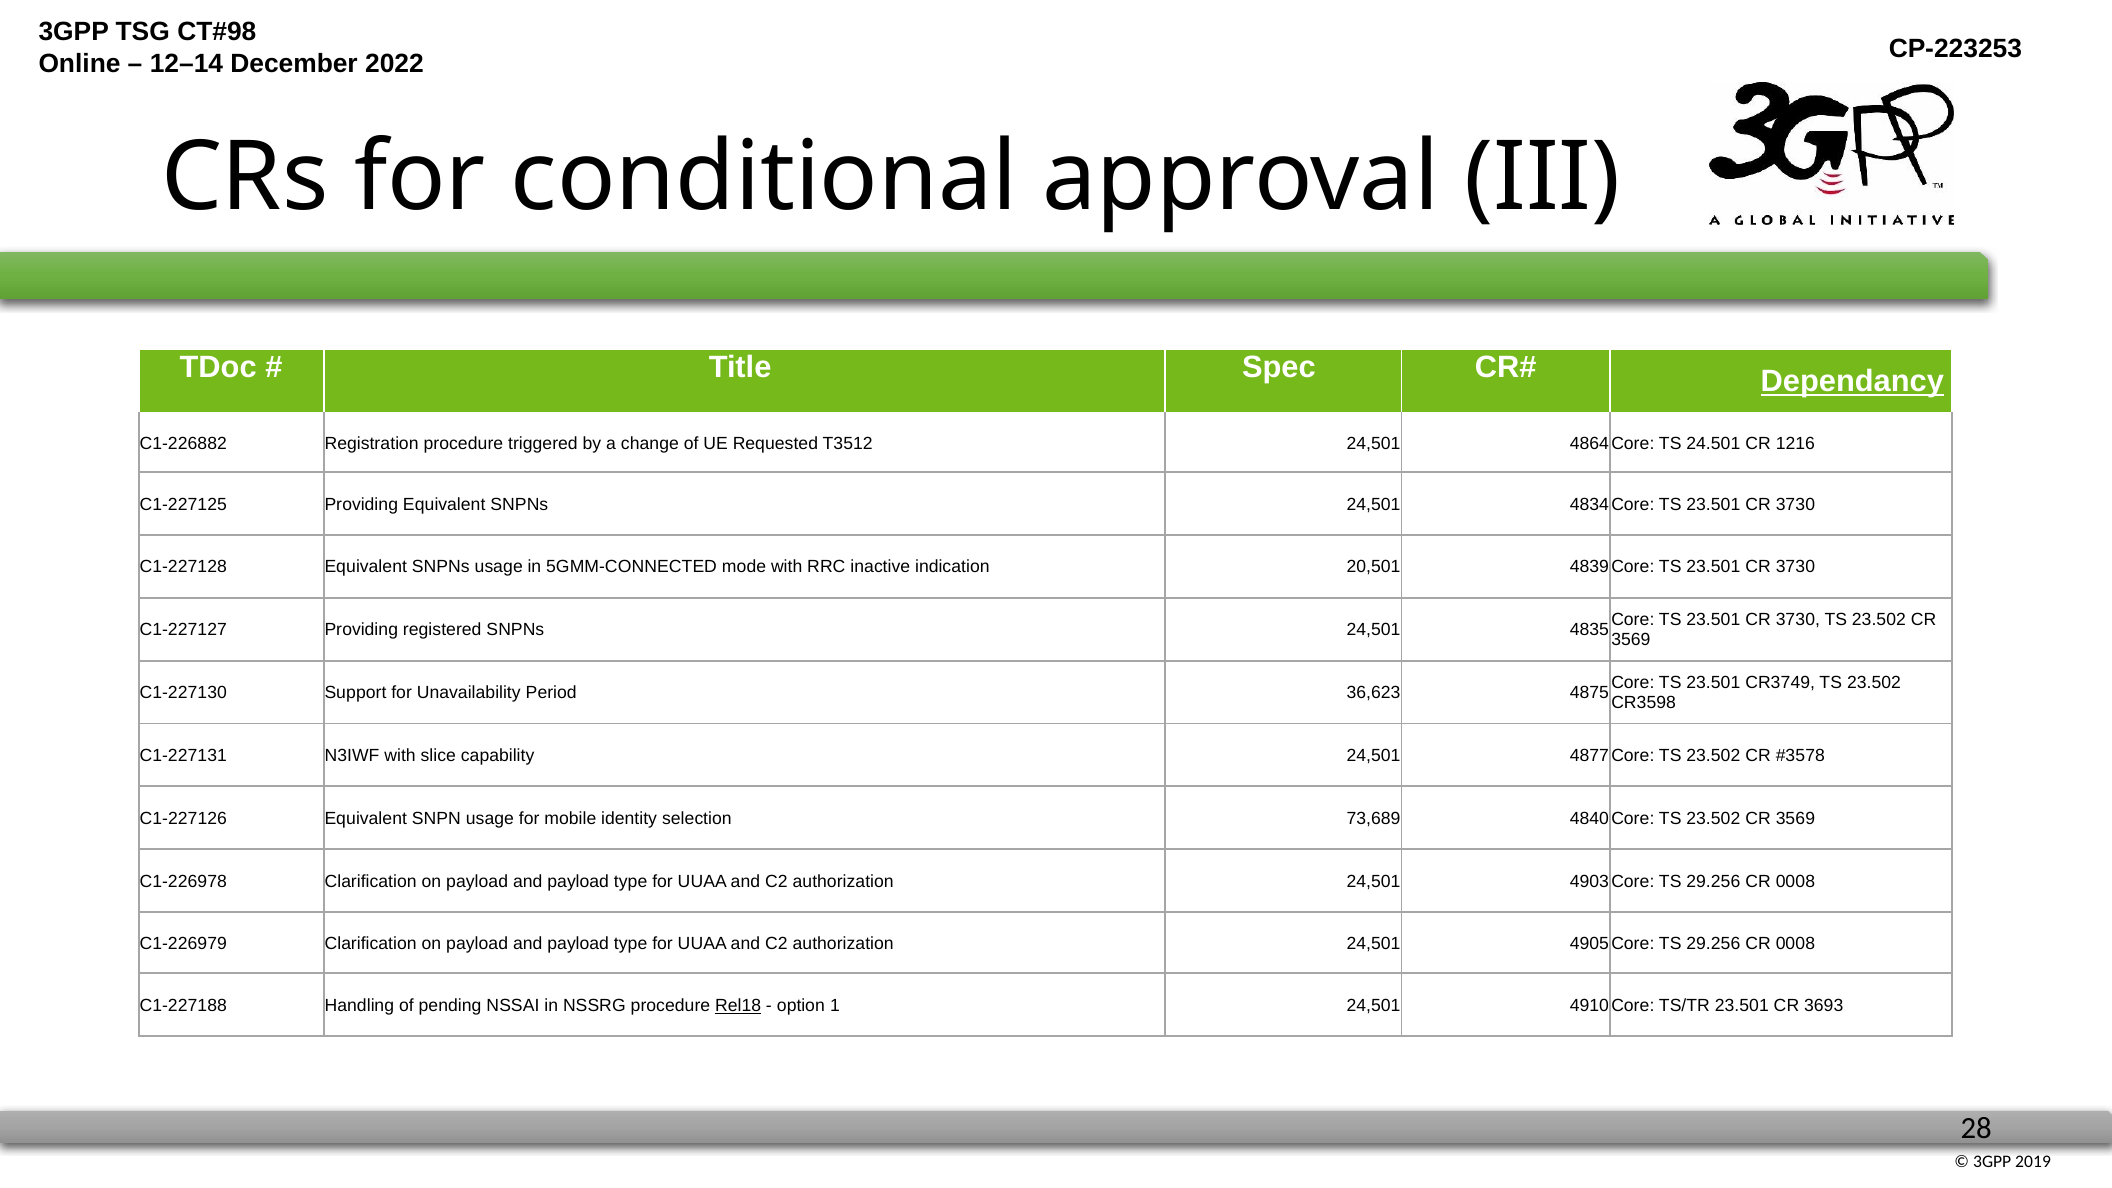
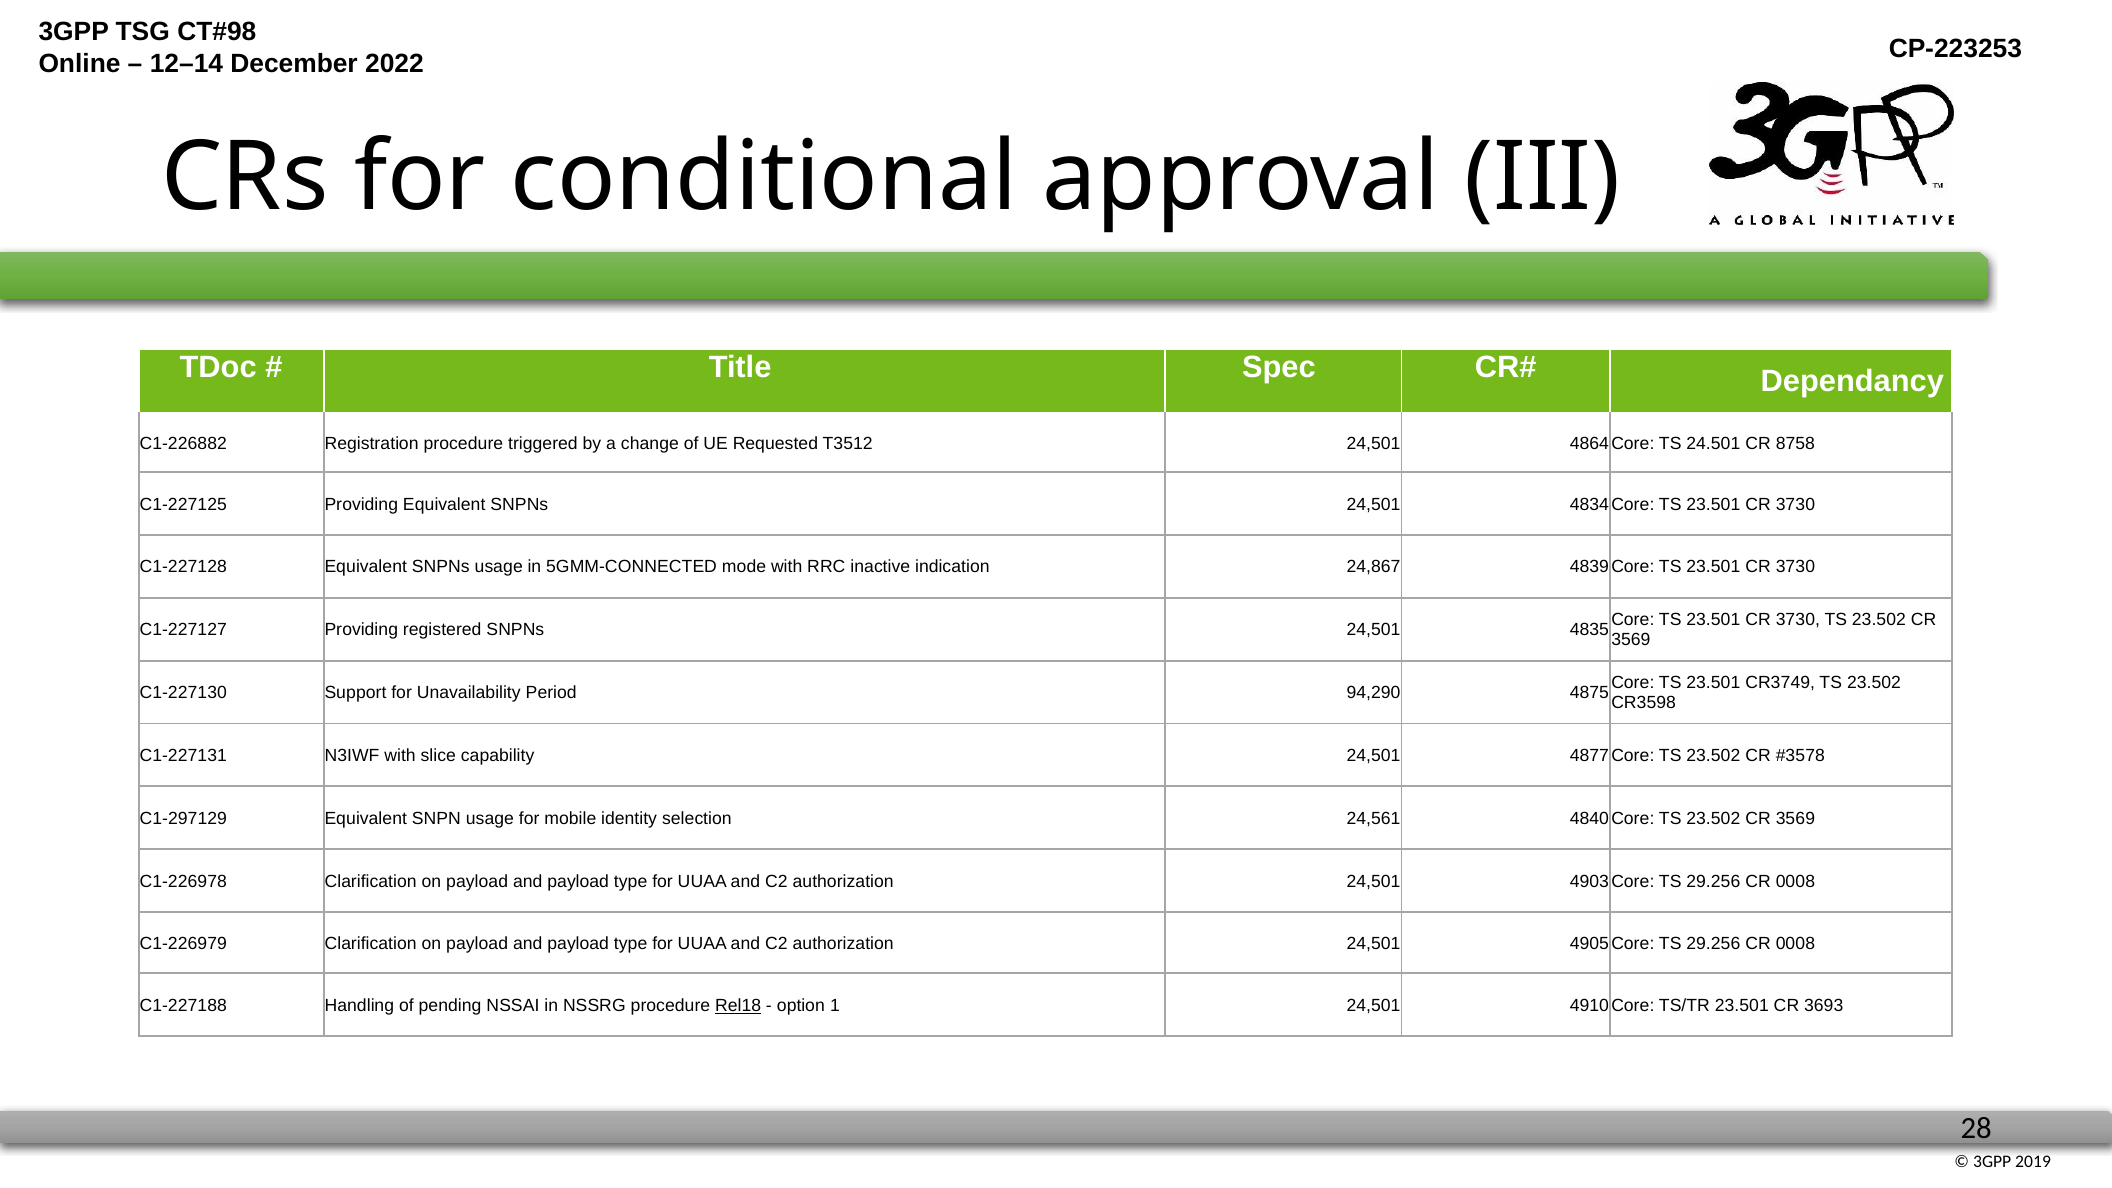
Dependancy underline: present -> none
1216: 1216 -> 8758
20,501: 20,501 -> 24,867
36,623: 36,623 -> 94,290
C1-227126: C1-227126 -> C1-297129
73,689: 73,689 -> 24,561
